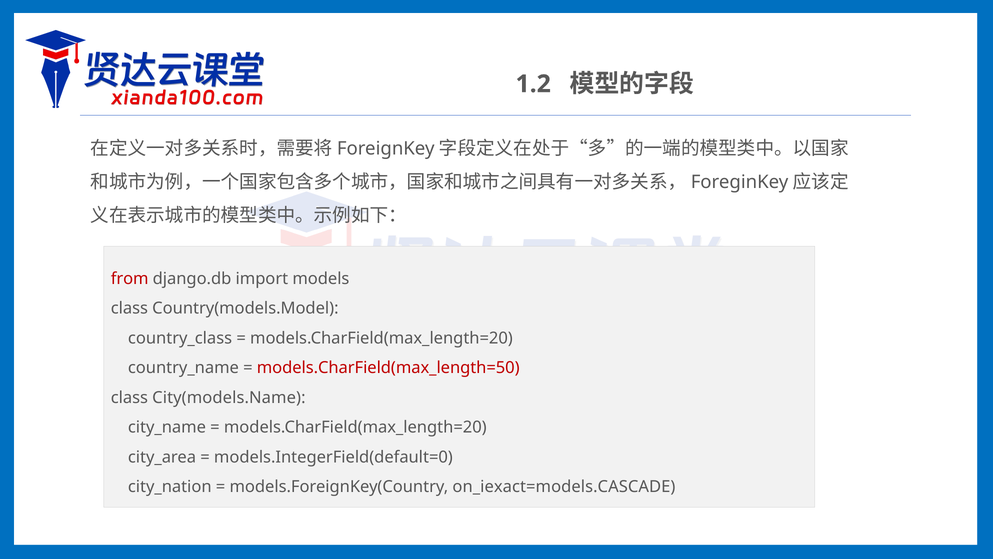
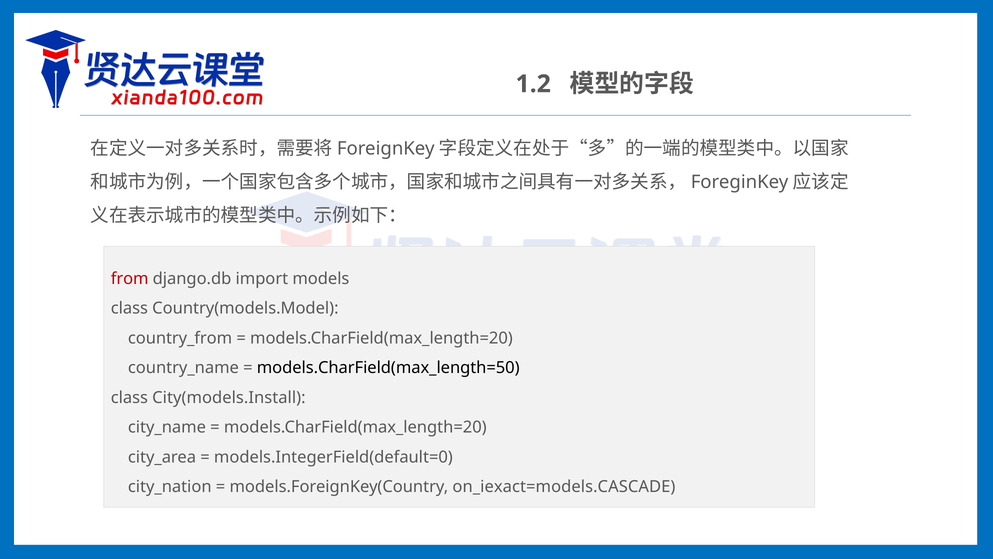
country_class: country_class -> country_from
models.CharField(max_length=50 colour: red -> black
City(models.Name: City(models.Name -> City(models.Install
